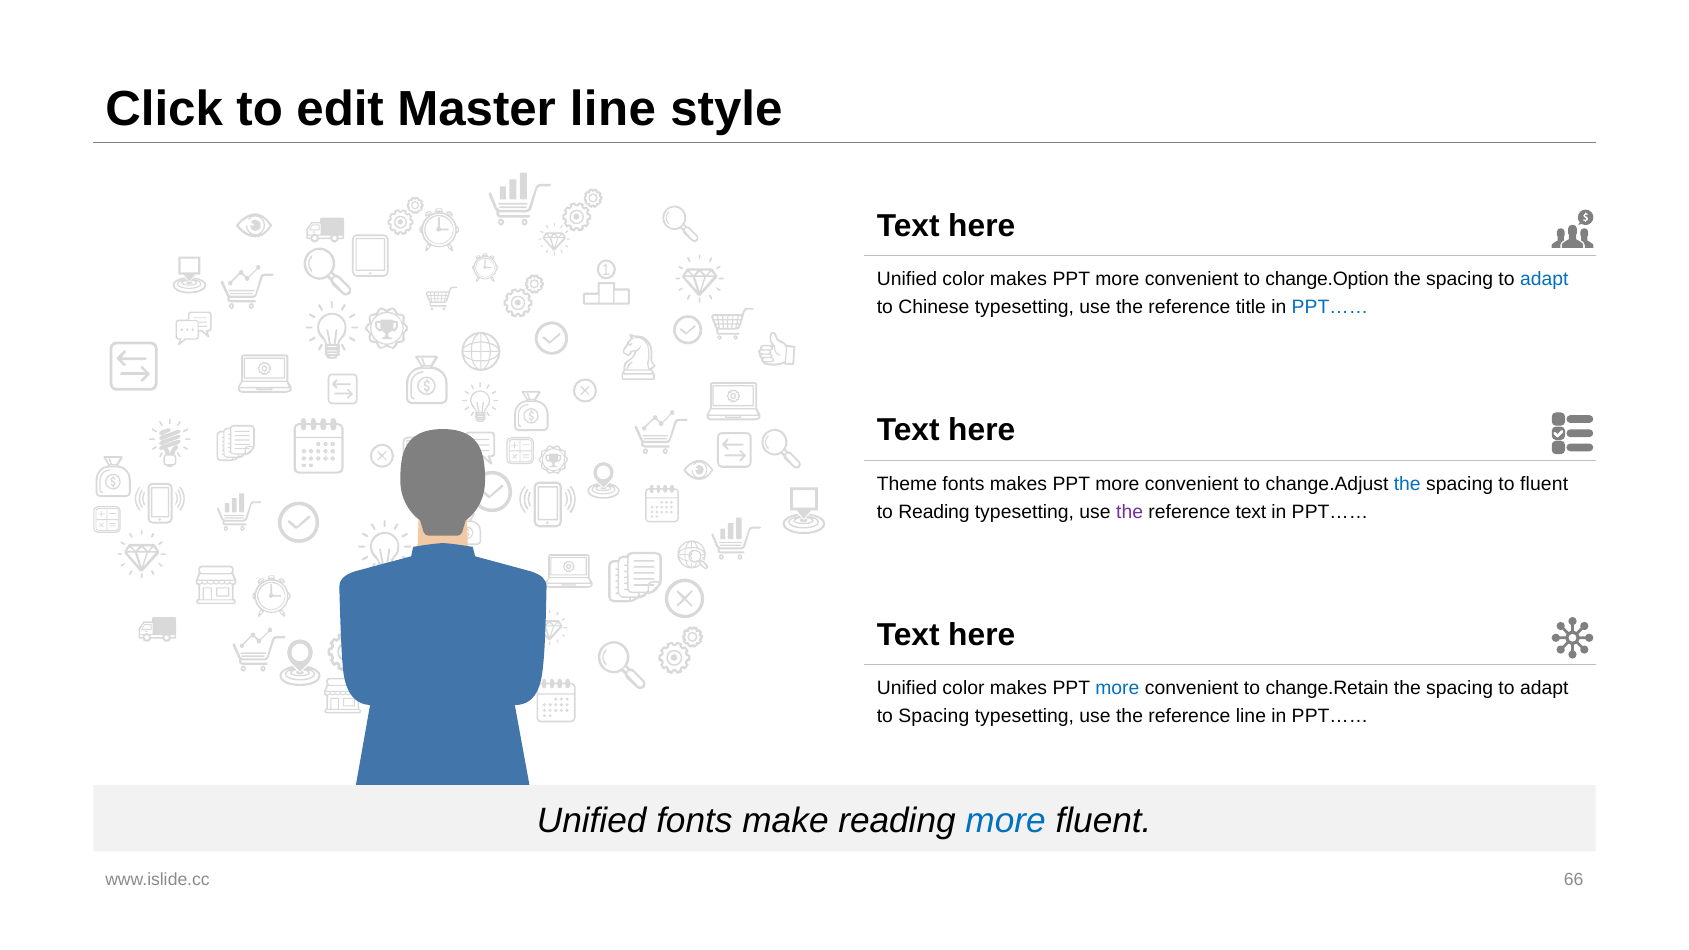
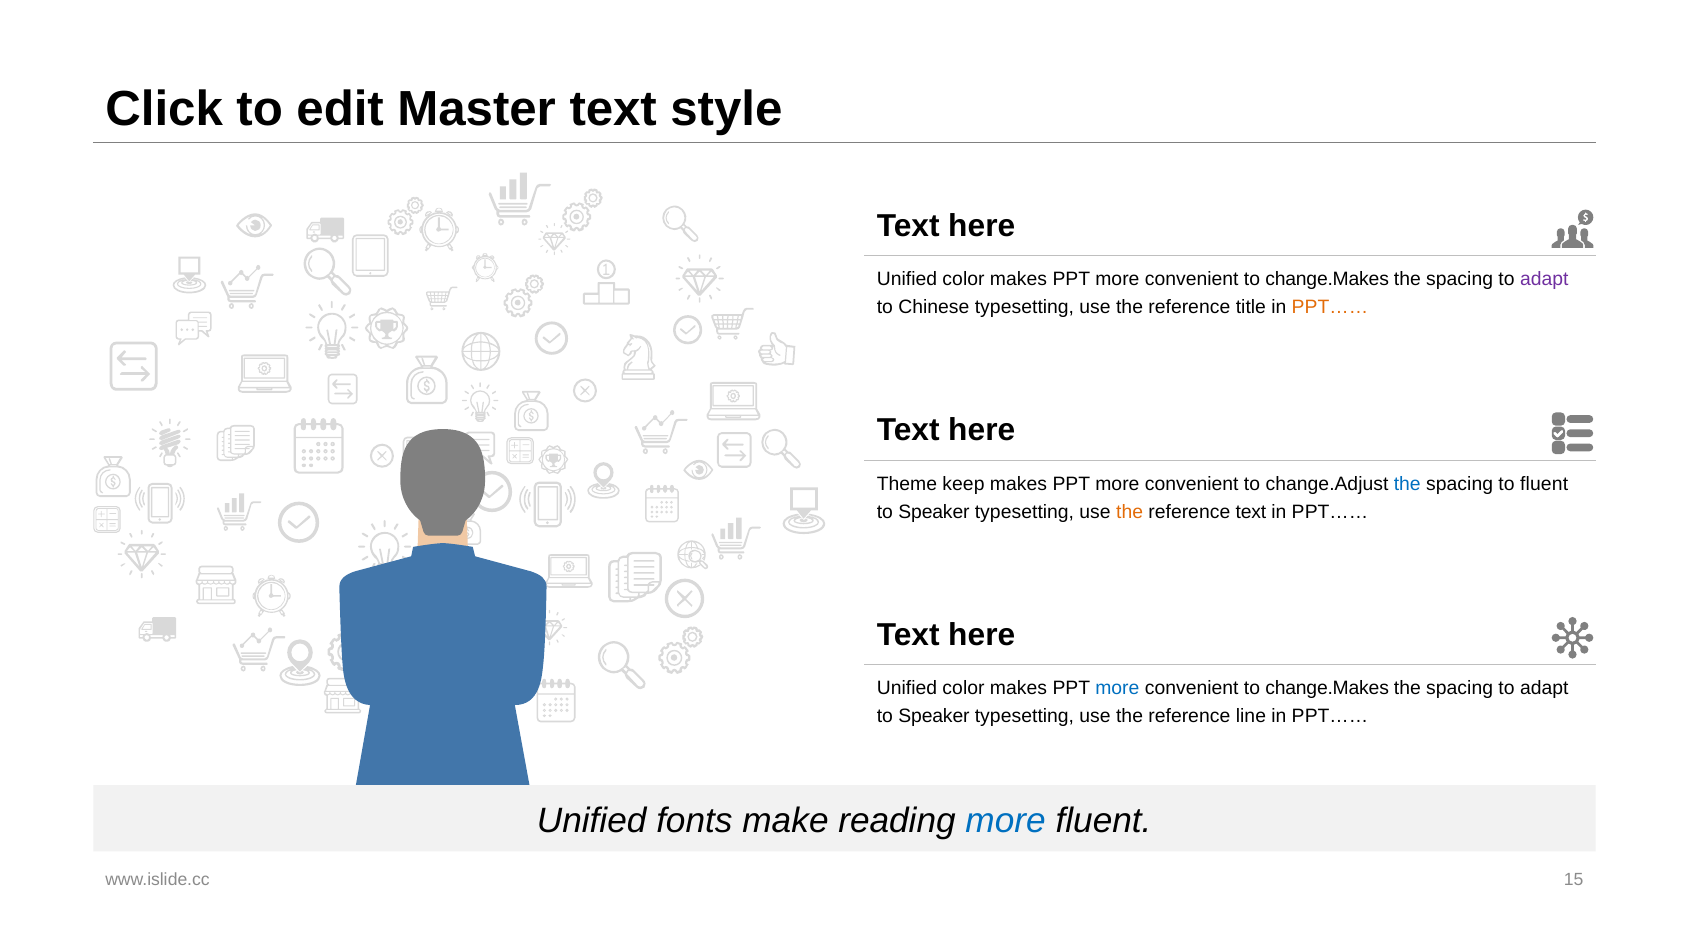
Master line: line -> text
change.Option at (1327, 279): change.Option -> change.Makes
adapt at (1544, 279) colour: blue -> purple
PPT…… at (1330, 307) colour: blue -> orange
Theme fonts: fonts -> keep
Reading at (934, 512): Reading -> Speaker
the at (1130, 512) colour: purple -> orange
change.Retain at (1327, 688): change.Retain -> change.Makes
Spacing at (934, 716): Spacing -> Speaker
66: 66 -> 15
